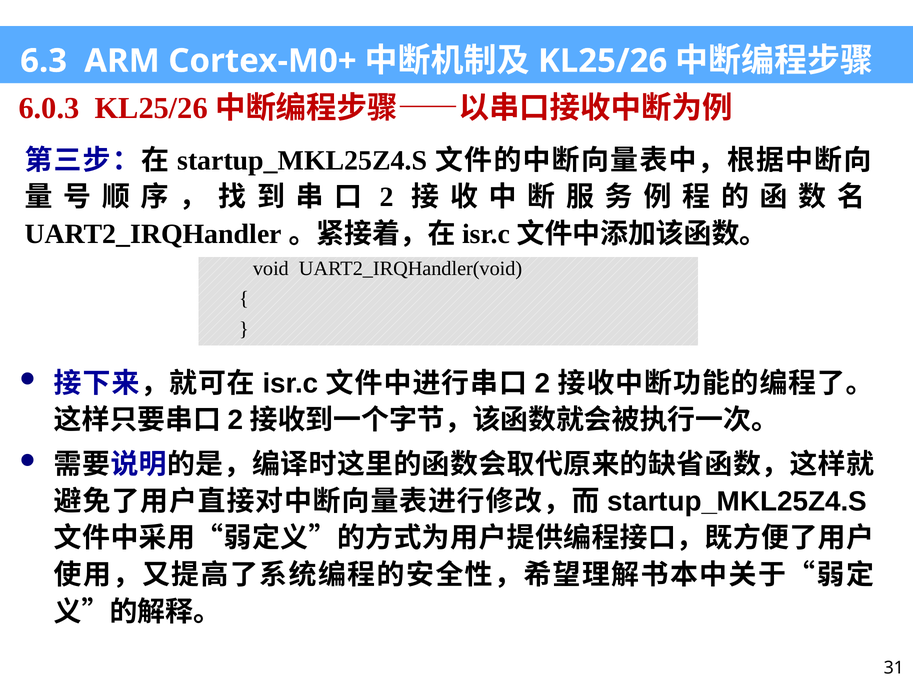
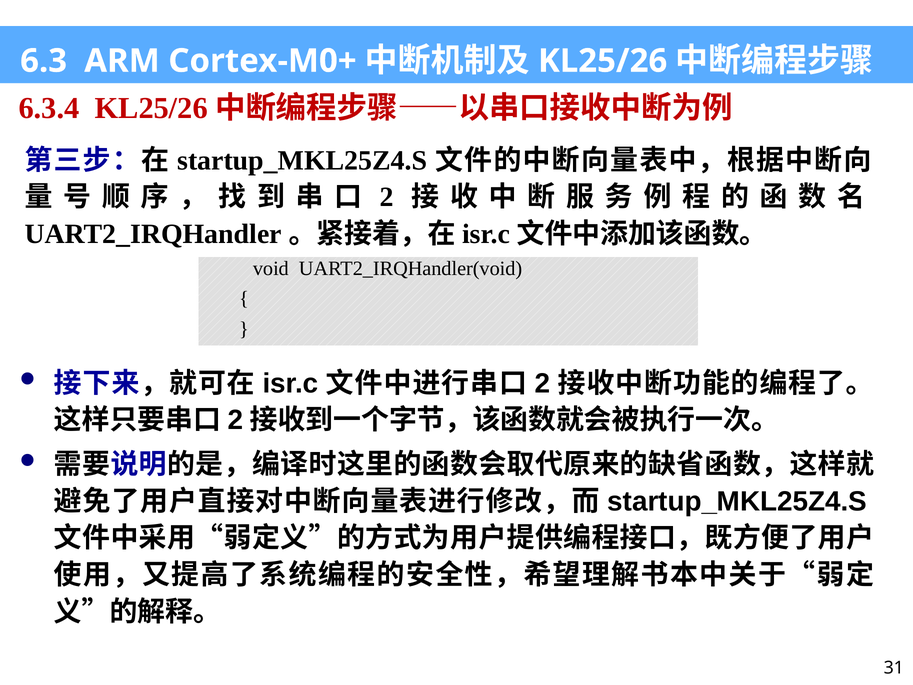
6.0.3: 6.0.3 -> 6.3.4
